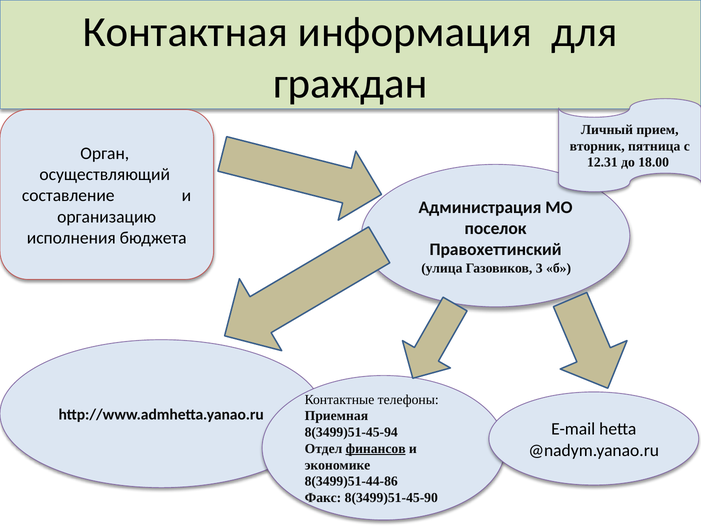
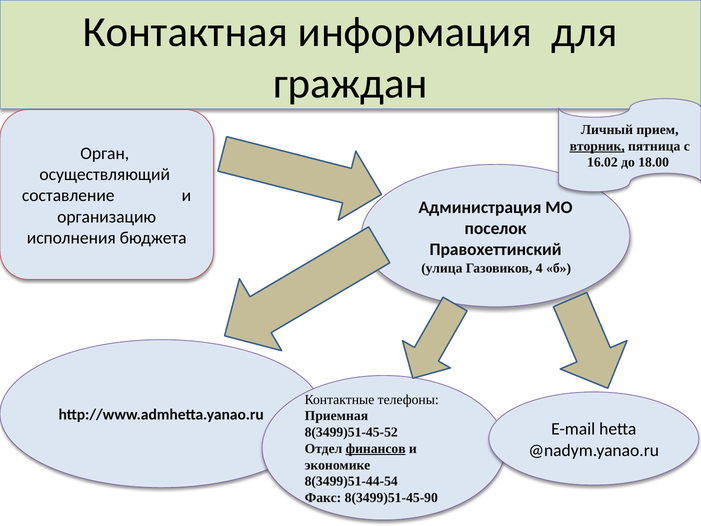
вторник underline: none -> present
12.31: 12.31 -> 16.02
3: 3 -> 4
8(3499)51-45-94: 8(3499)51-45-94 -> 8(3499)51-45-52
8(3499)51-44-86: 8(3499)51-44-86 -> 8(3499)51-44-54
